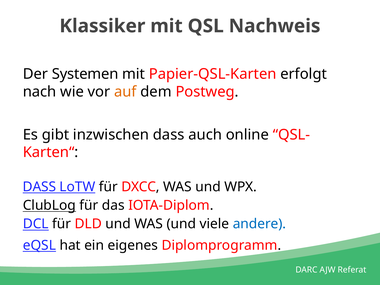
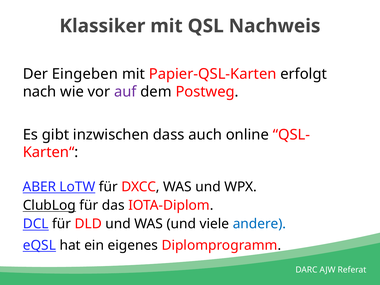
Systemen: Systemen -> Eingeben
auf colour: orange -> purple
DASS at (39, 187): DASS -> ABER
